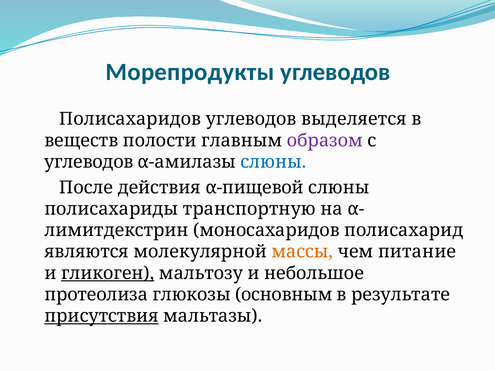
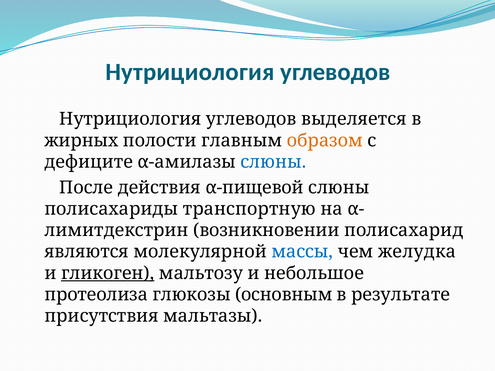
Морепродукты at (190, 72): Морепродукты -> Нутрициология
Полисахаридов at (130, 119): Полисахаридов -> Нутрициология
веществ: веществ -> жирных
образом colour: purple -> orange
углеводов at (89, 162): углеводов -> дефиците
моносахаридов: моносахаридов -> возникновении
массы colour: orange -> blue
питание: питание -> желудка
присутствия underline: present -> none
